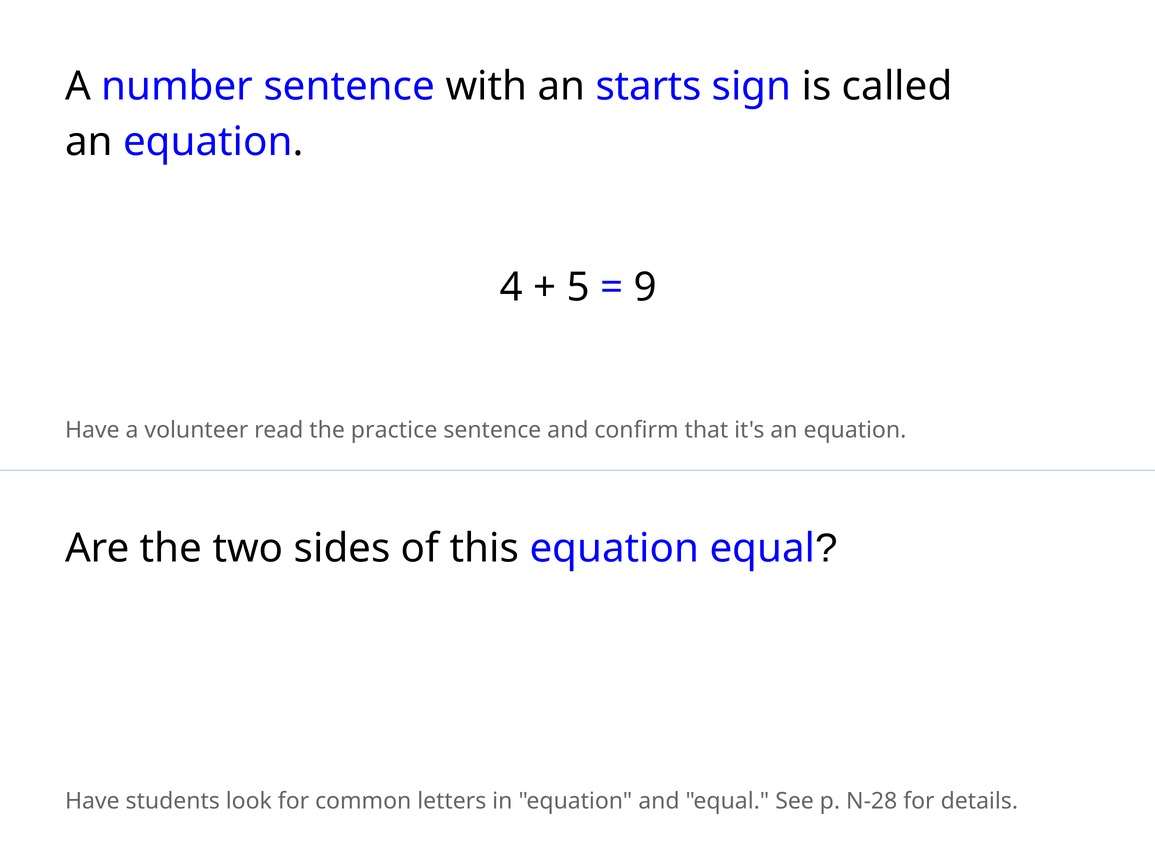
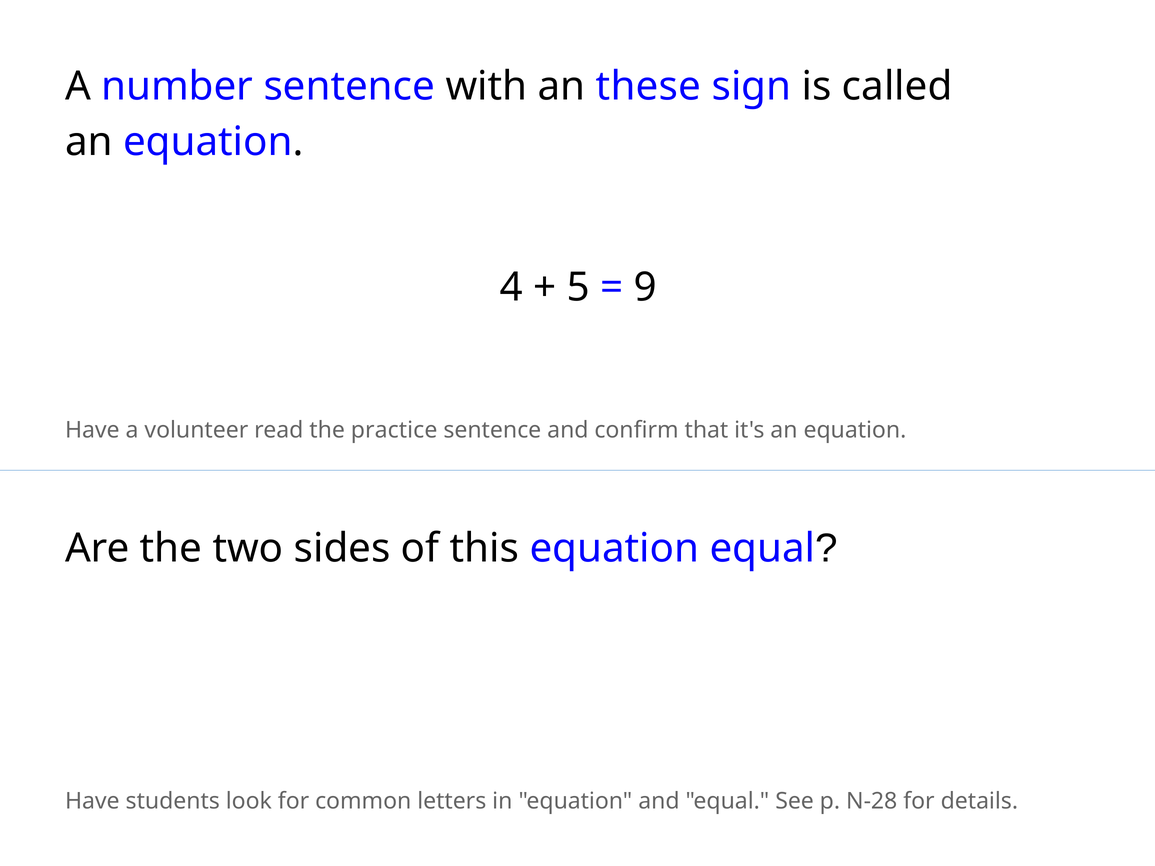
starts: starts -> these
